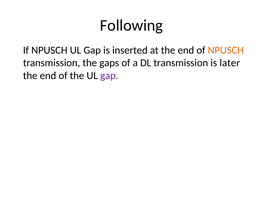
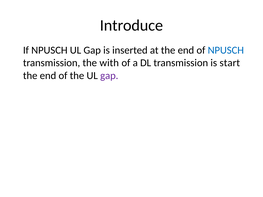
Following: Following -> Introduce
NPUSCH at (226, 50) colour: orange -> blue
gaps: gaps -> with
later: later -> start
